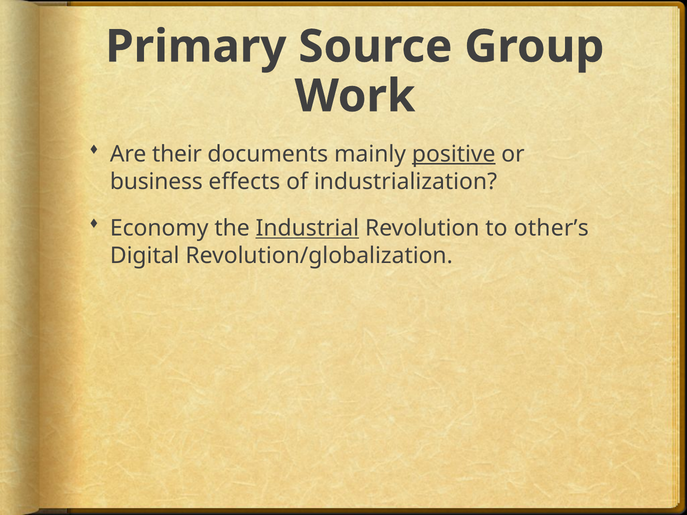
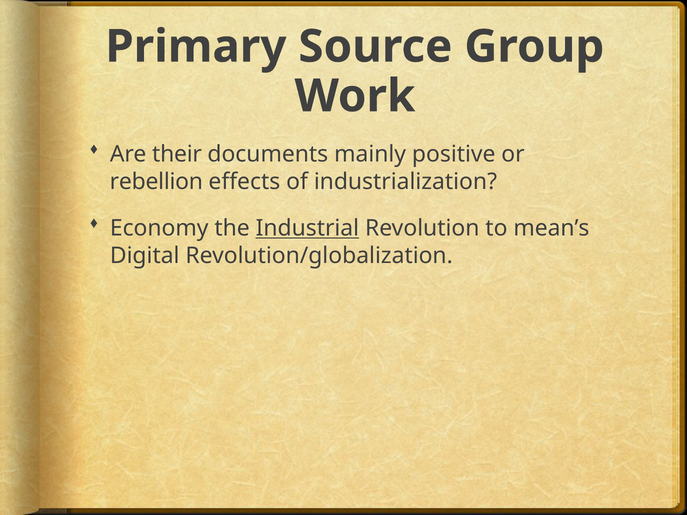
positive underline: present -> none
business: business -> rebellion
other’s: other’s -> mean’s
